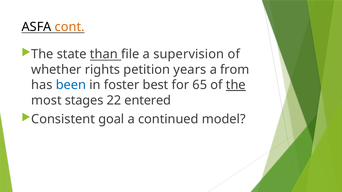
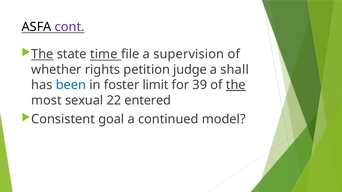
cont colour: orange -> purple
The at (42, 54) underline: none -> present
than: than -> time
years: years -> judge
from: from -> shall
best: best -> limit
65: 65 -> 39
stages: stages -> sexual
